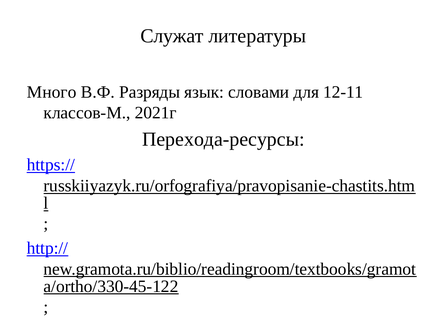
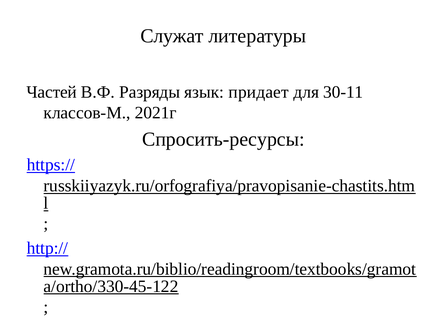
Много: Много -> Частей
словами: словами -> придает
12-11: 12-11 -> 30-11
Перехода-ресурсы: Перехода-ресурсы -> Спросить-ресурсы
